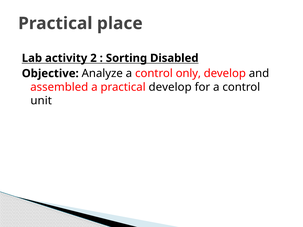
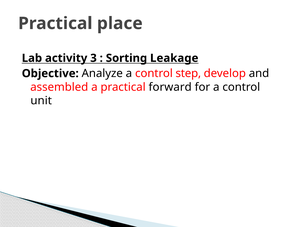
2: 2 -> 3
Disabled: Disabled -> Leakage
only: only -> step
practical develop: develop -> forward
